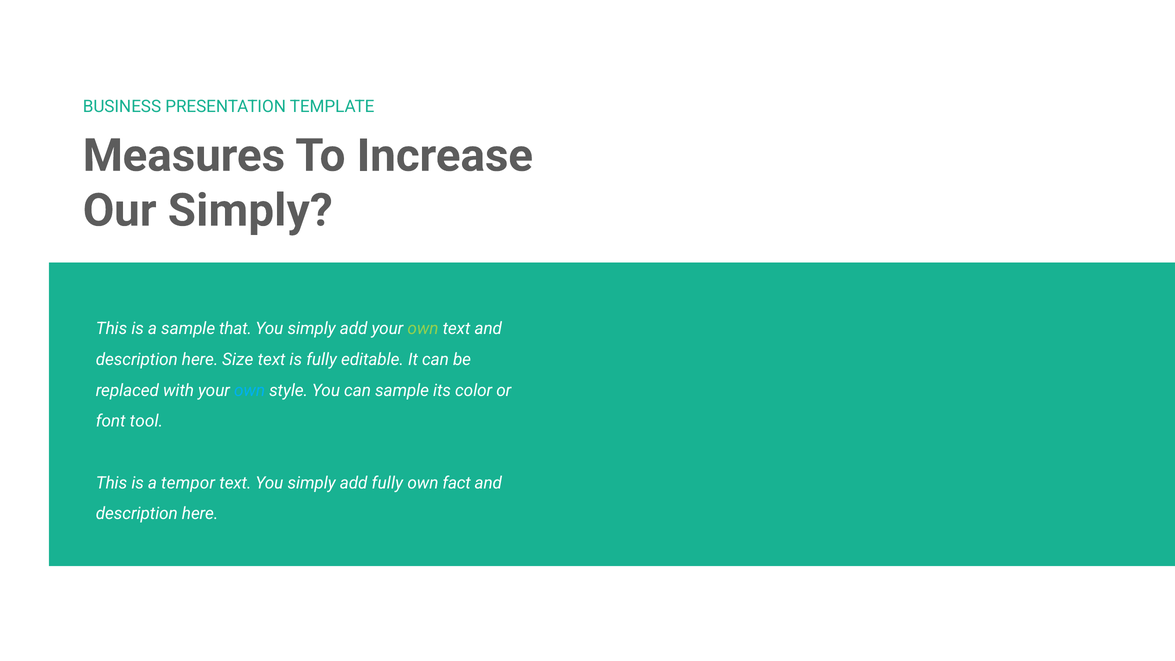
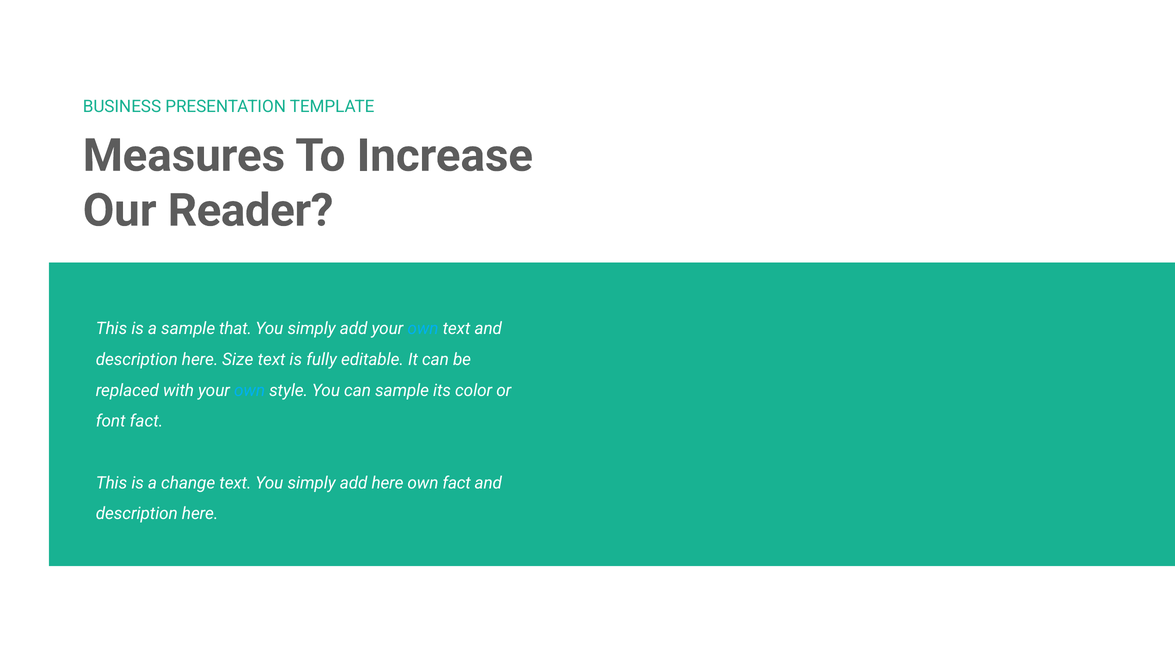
Our Simply: Simply -> Reader
own at (423, 329) colour: light green -> light blue
font tool: tool -> fact
tempor: tempor -> change
add fully: fully -> here
